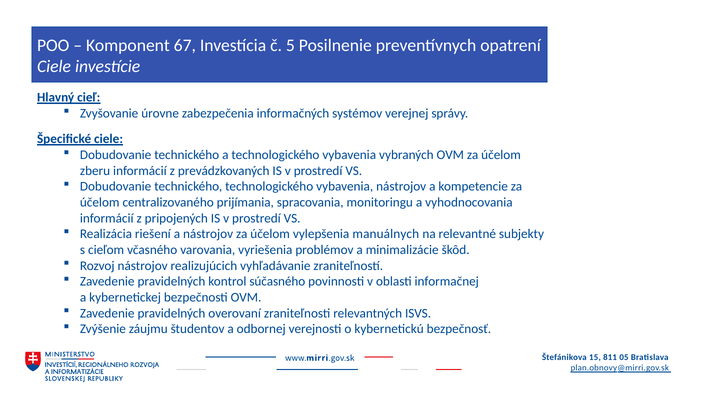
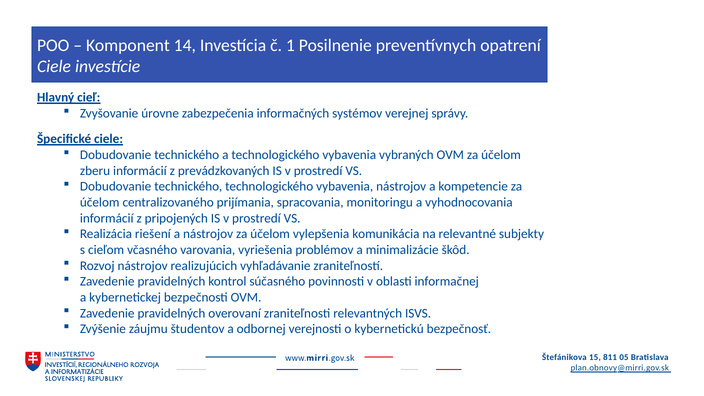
67: 67 -> 14
5: 5 -> 1
manuálnych: manuálnych -> komunikácia
